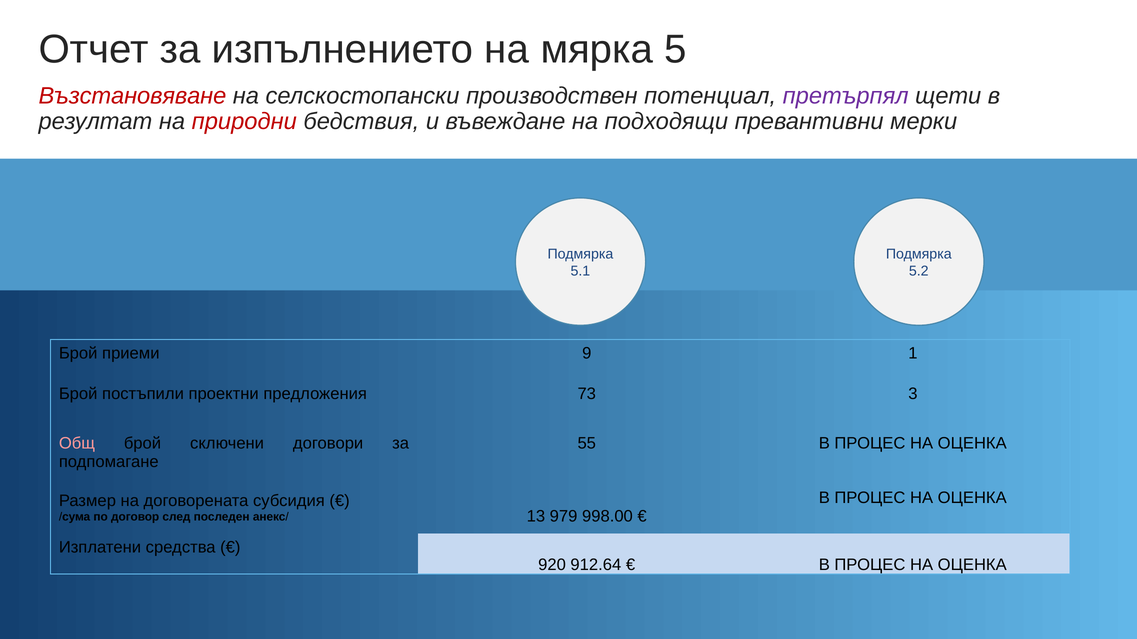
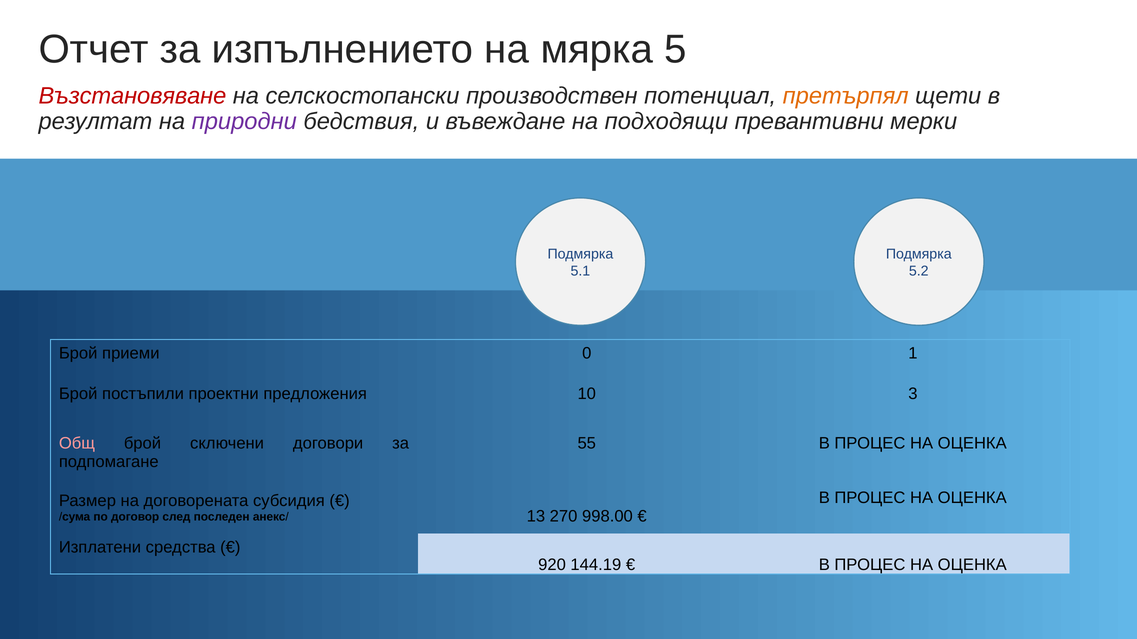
претърпял colour: purple -> orange
природни colour: red -> purple
9: 9 -> 0
73: 73 -> 10
979: 979 -> 270
912.64: 912.64 -> 144.19
